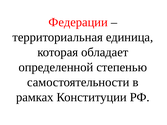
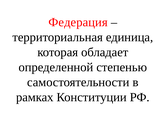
Федерации: Федерации -> Федерация
